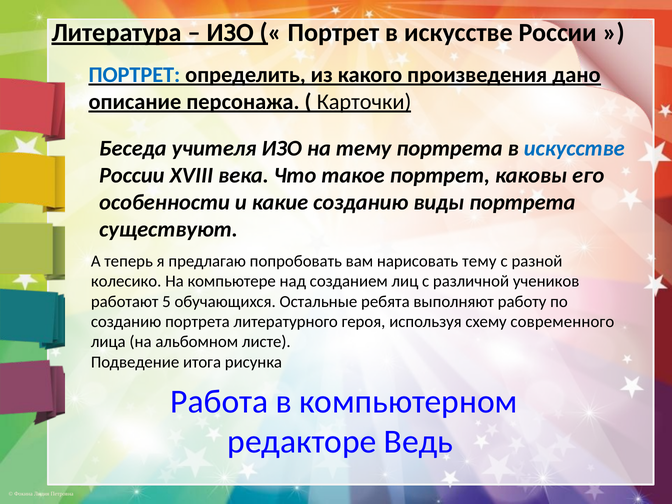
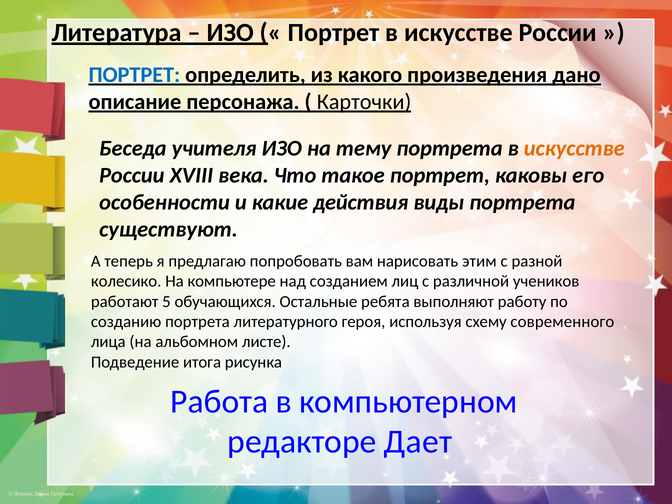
искусстве at (574, 149) colour: blue -> orange
какие созданию: созданию -> действия
нарисовать тему: тему -> этим
Ведь: Ведь -> Дает
